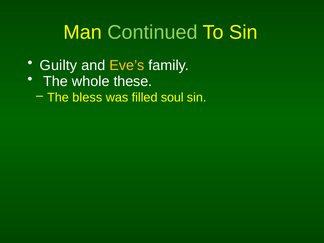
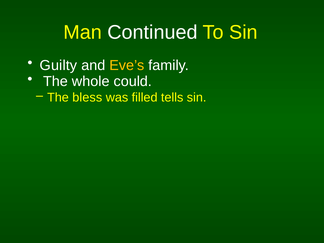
Continued colour: light green -> white
these: these -> could
soul: soul -> tells
